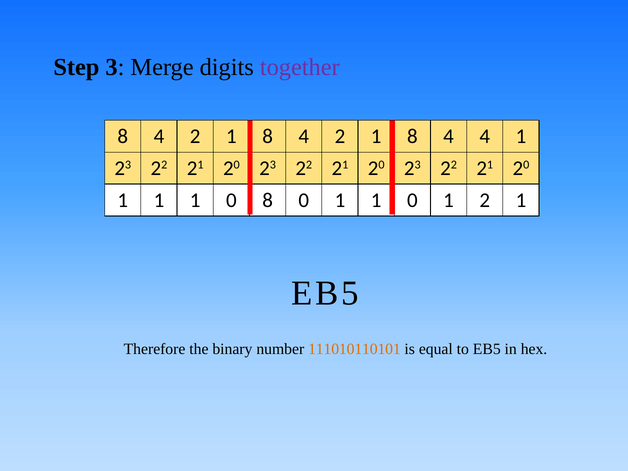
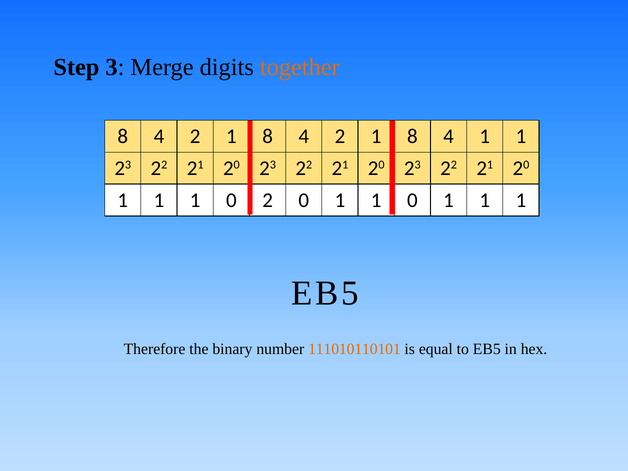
together colour: purple -> orange
4 4: 4 -> 1
0 8: 8 -> 2
1 0 1 2: 2 -> 1
